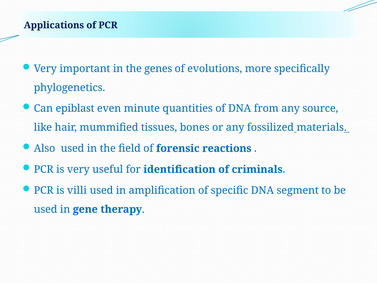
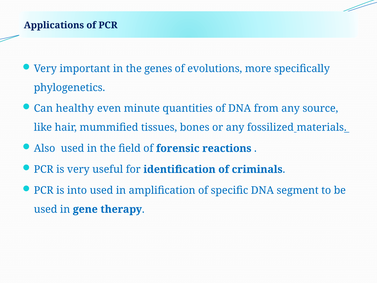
epiblast: epiblast -> healthy
villi: villi -> into
